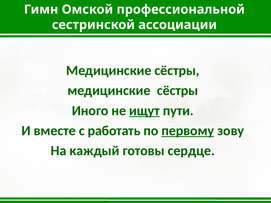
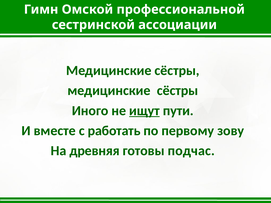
первому underline: present -> none
каждый: каждый -> древняя
сердце: сердце -> подчас
